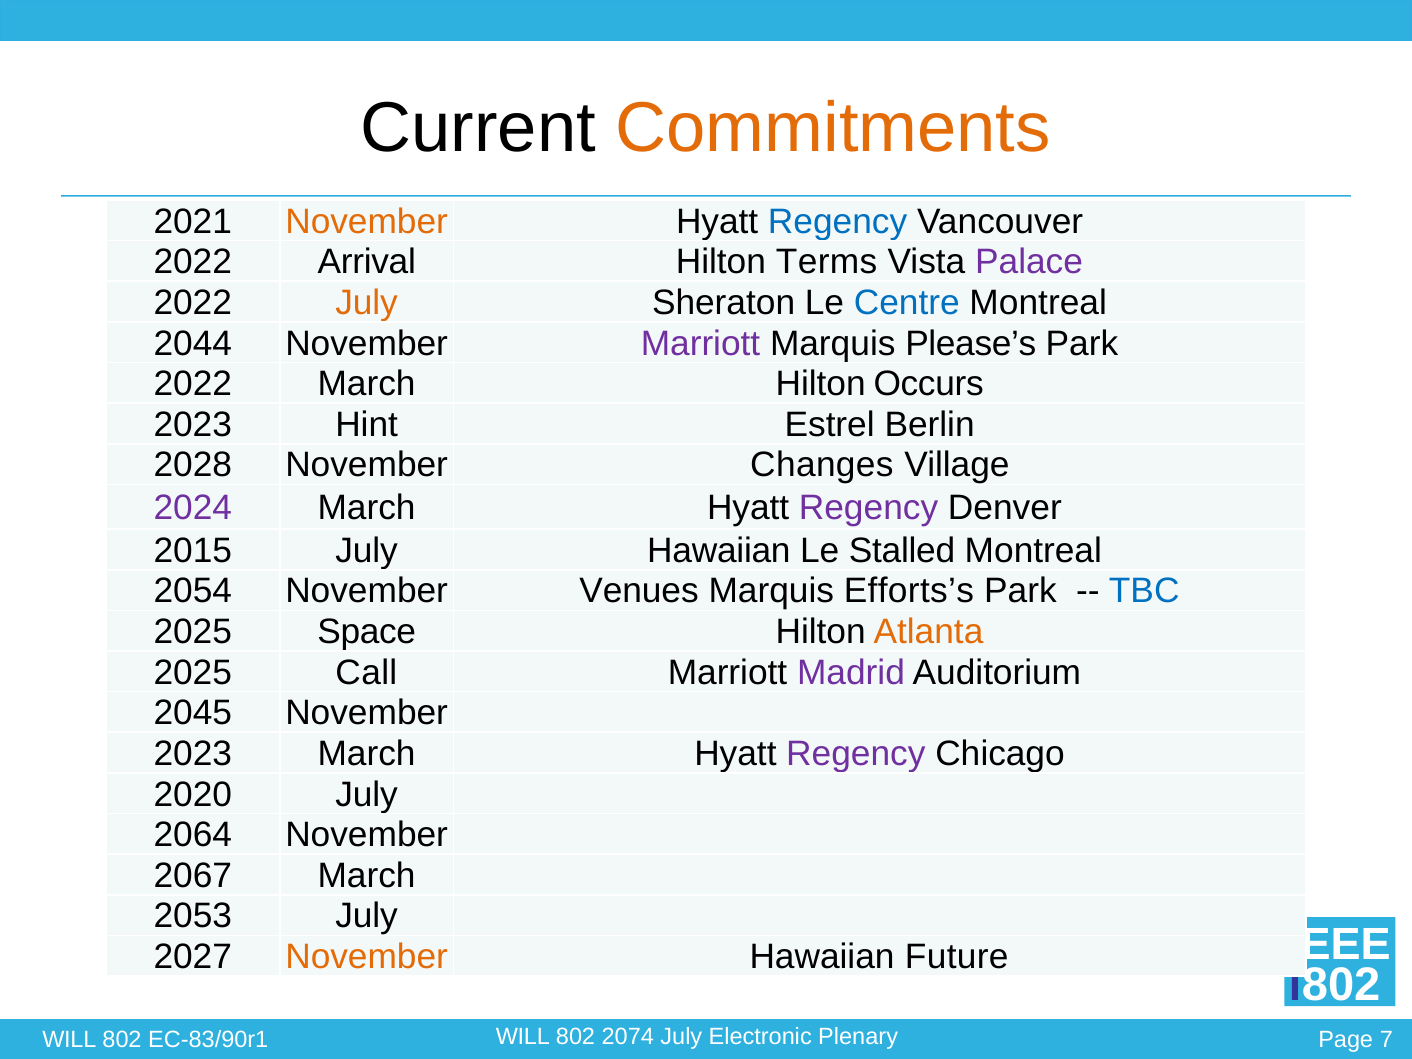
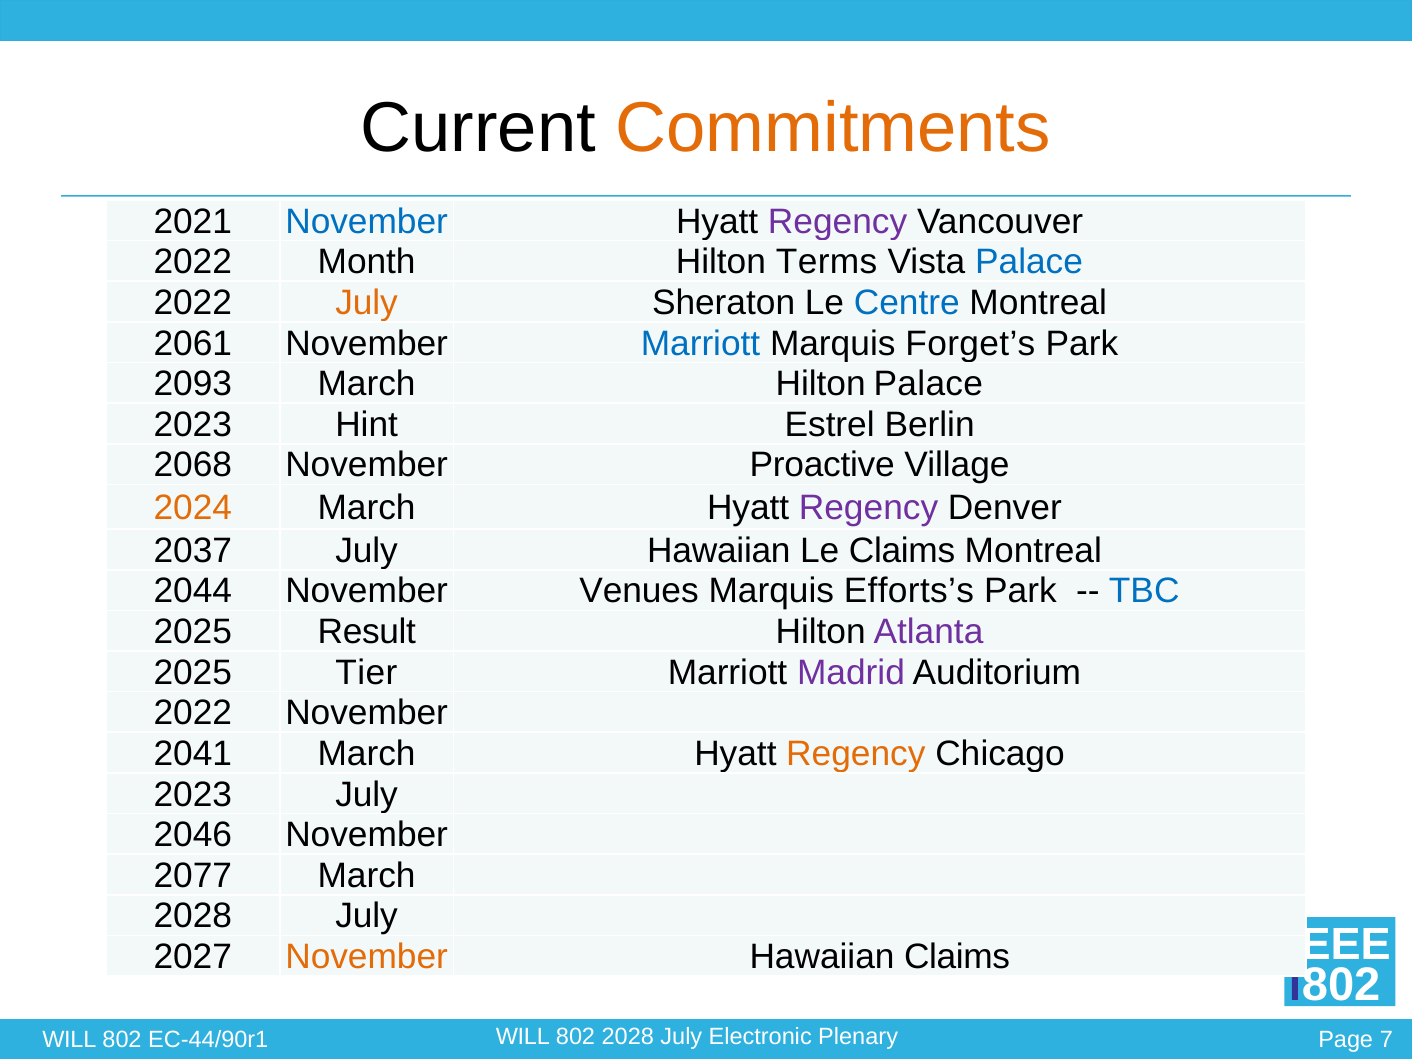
November at (367, 221) colour: orange -> blue
Regency at (838, 221) colour: blue -> purple
Arrival: Arrival -> Month
Palace at (1029, 262) colour: purple -> blue
2044: 2044 -> 2061
Marriott at (700, 343) colour: purple -> blue
Please’s: Please’s -> Forget’s
2022 at (193, 384): 2022 -> 2093
Hilton Occurs: Occurs -> Palace
2028: 2028 -> 2068
Changes: Changes -> Proactive
2024 colour: purple -> orange
2015: 2015 -> 2037
Le Stalled: Stalled -> Claims
2054: 2054 -> 2044
Space: Space -> Result
Atlanta colour: orange -> purple
Call: Call -> Tier
2045 at (193, 713): 2045 -> 2022
2023 at (193, 754): 2023 -> 2041
Regency at (856, 754) colour: purple -> orange
2020 at (193, 794): 2020 -> 2023
2064: 2064 -> 2046
2067: 2067 -> 2077
2053 at (193, 916): 2053 -> 2028
Hawaiian Future: Future -> Claims
802 2074: 2074 -> 2028
EC-83/90r1: EC-83/90r1 -> EC-44/90r1
